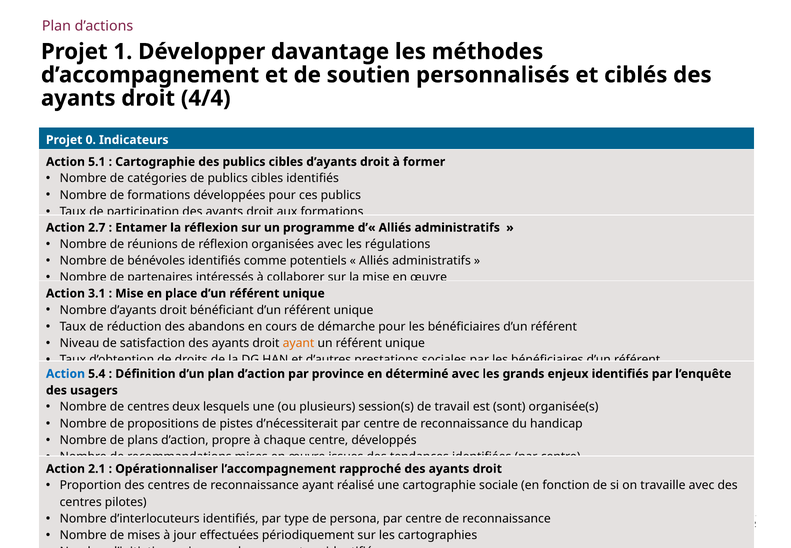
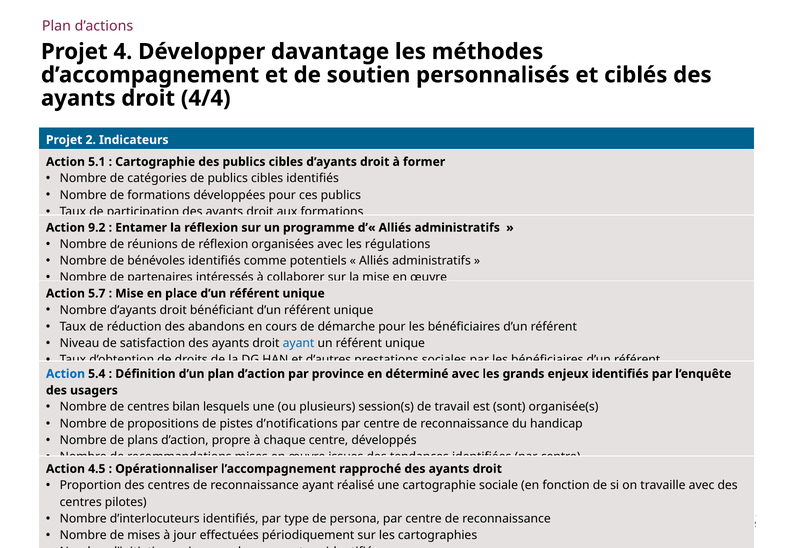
1: 1 -> 4
0: 0 -> 2
2.7: 2.7 -> 9.2
3.1: 3.1 -> 5.7
ayant at (299, 343) colour: orange -> blue
deux: deux -> bilan
d’nécessiterait: d’nécessiterait -> d’notifications
2.1: 2.1 -> 4.5
